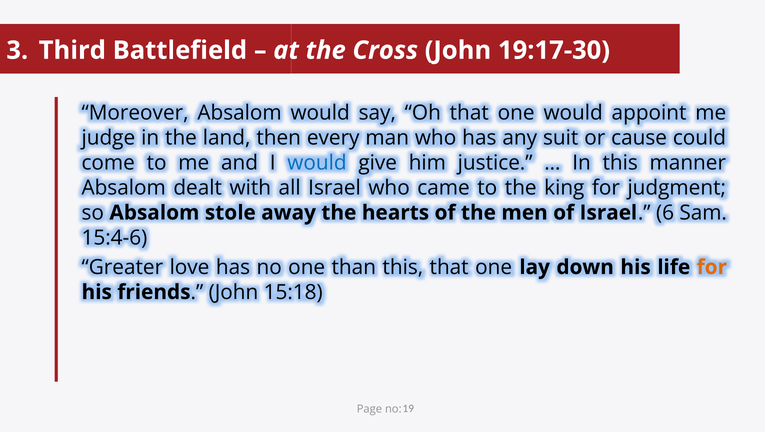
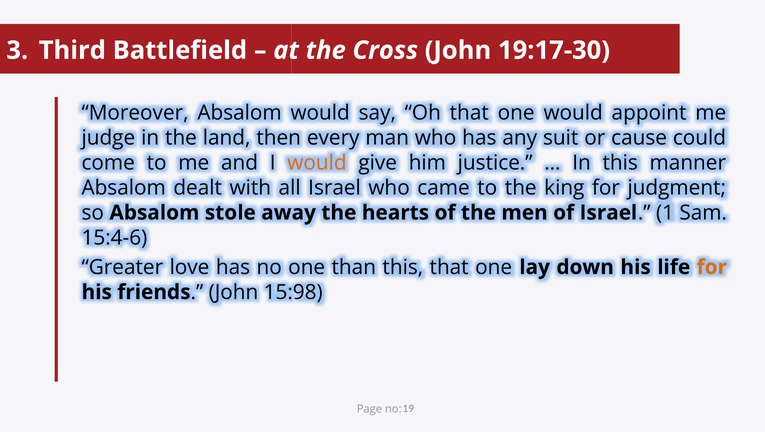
would at (317, 163) colour: blue -> orange
6: 6 -> 1
15:18: 15:18 -> 15:98
